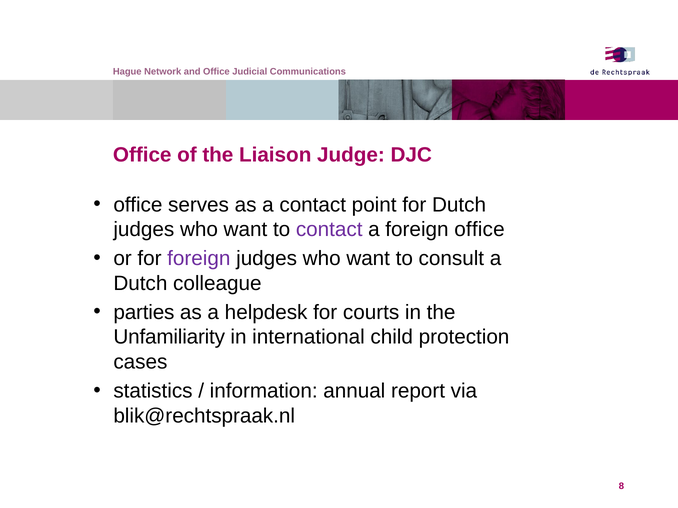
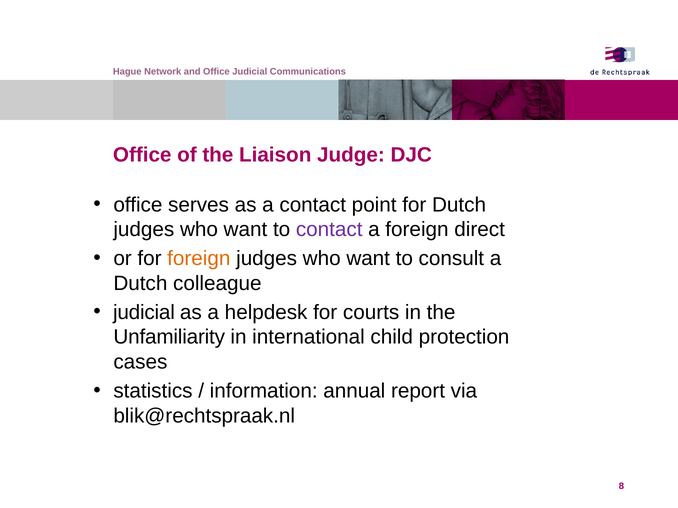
foreign office: office -> direct
foreign at (199, 259) colour: purple -> orange
parties at (144, 313): parties -> judicial
